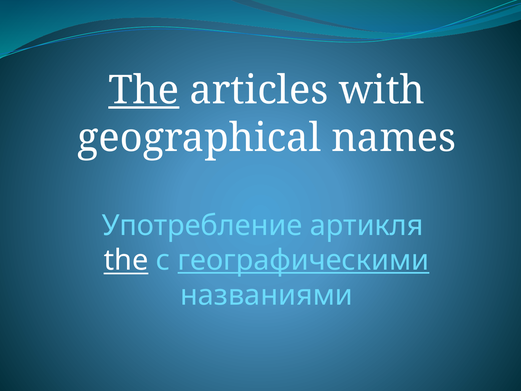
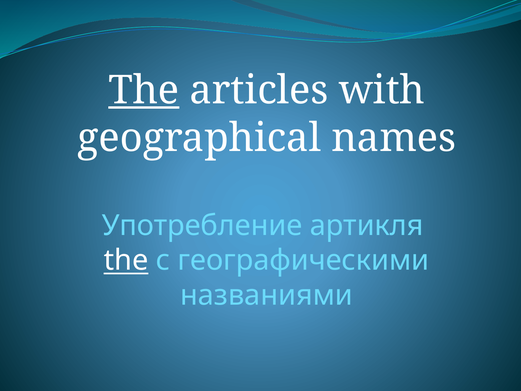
географическими underline: present -> none
